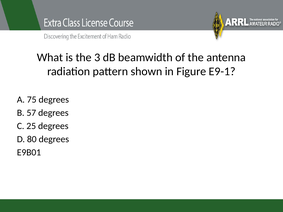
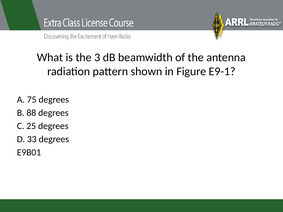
57: 57 -> 88
80: 80 -> 33
